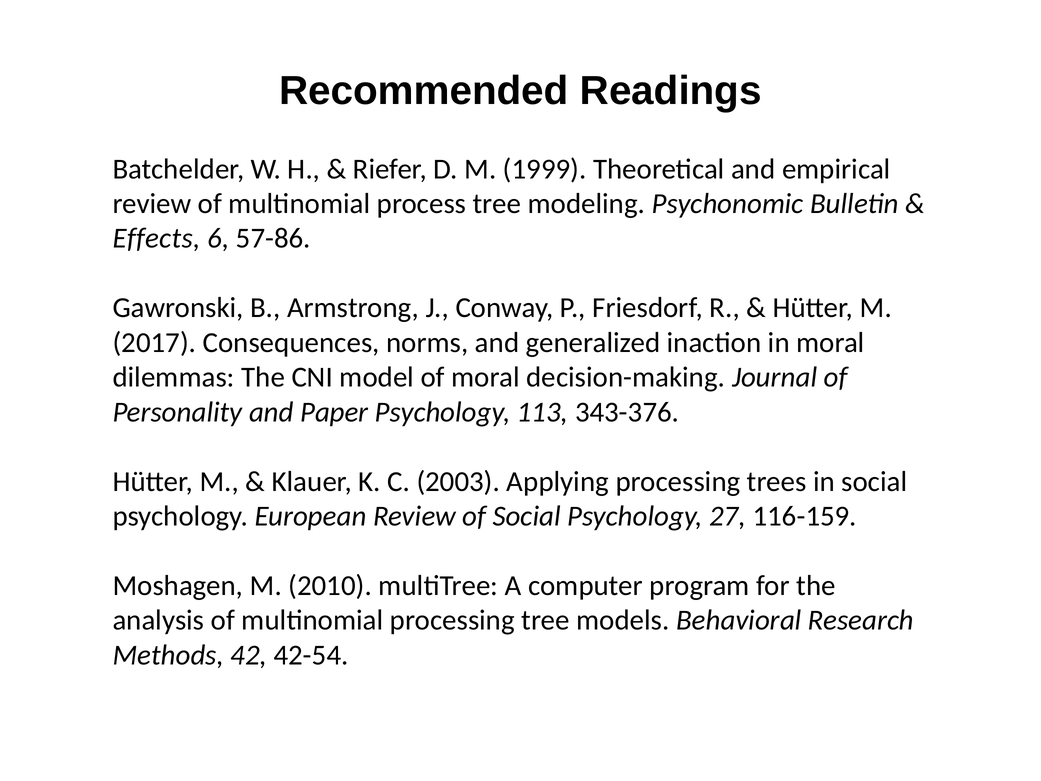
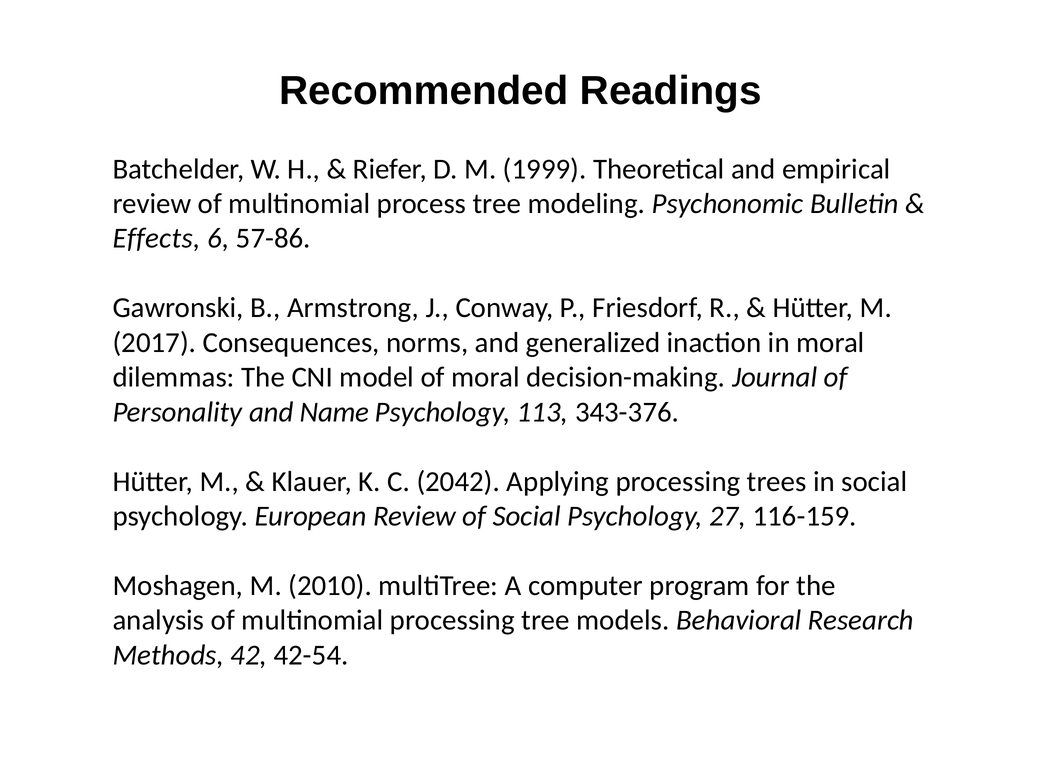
Paper: Paper -> Name
2003: 2003 -> 2042
